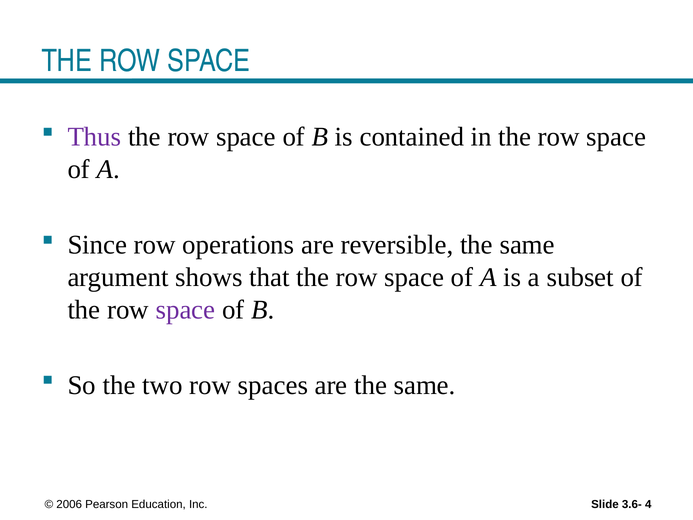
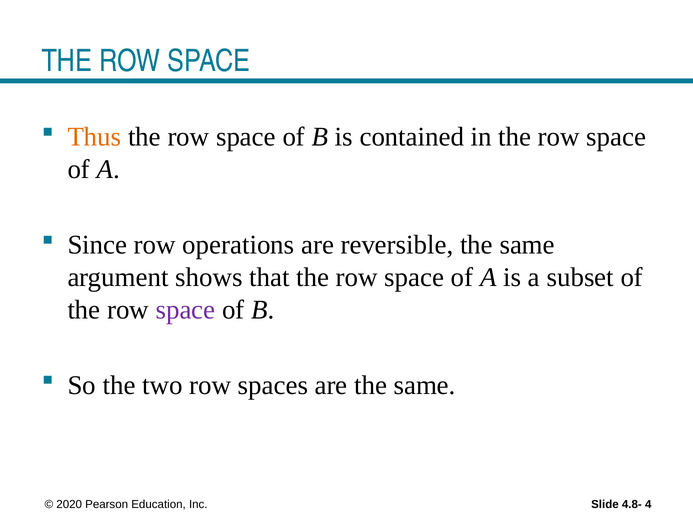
Thus colour: purple -> orange
2006: 2006 -> 2020
3.6-: 3.6- -> 4.8-
